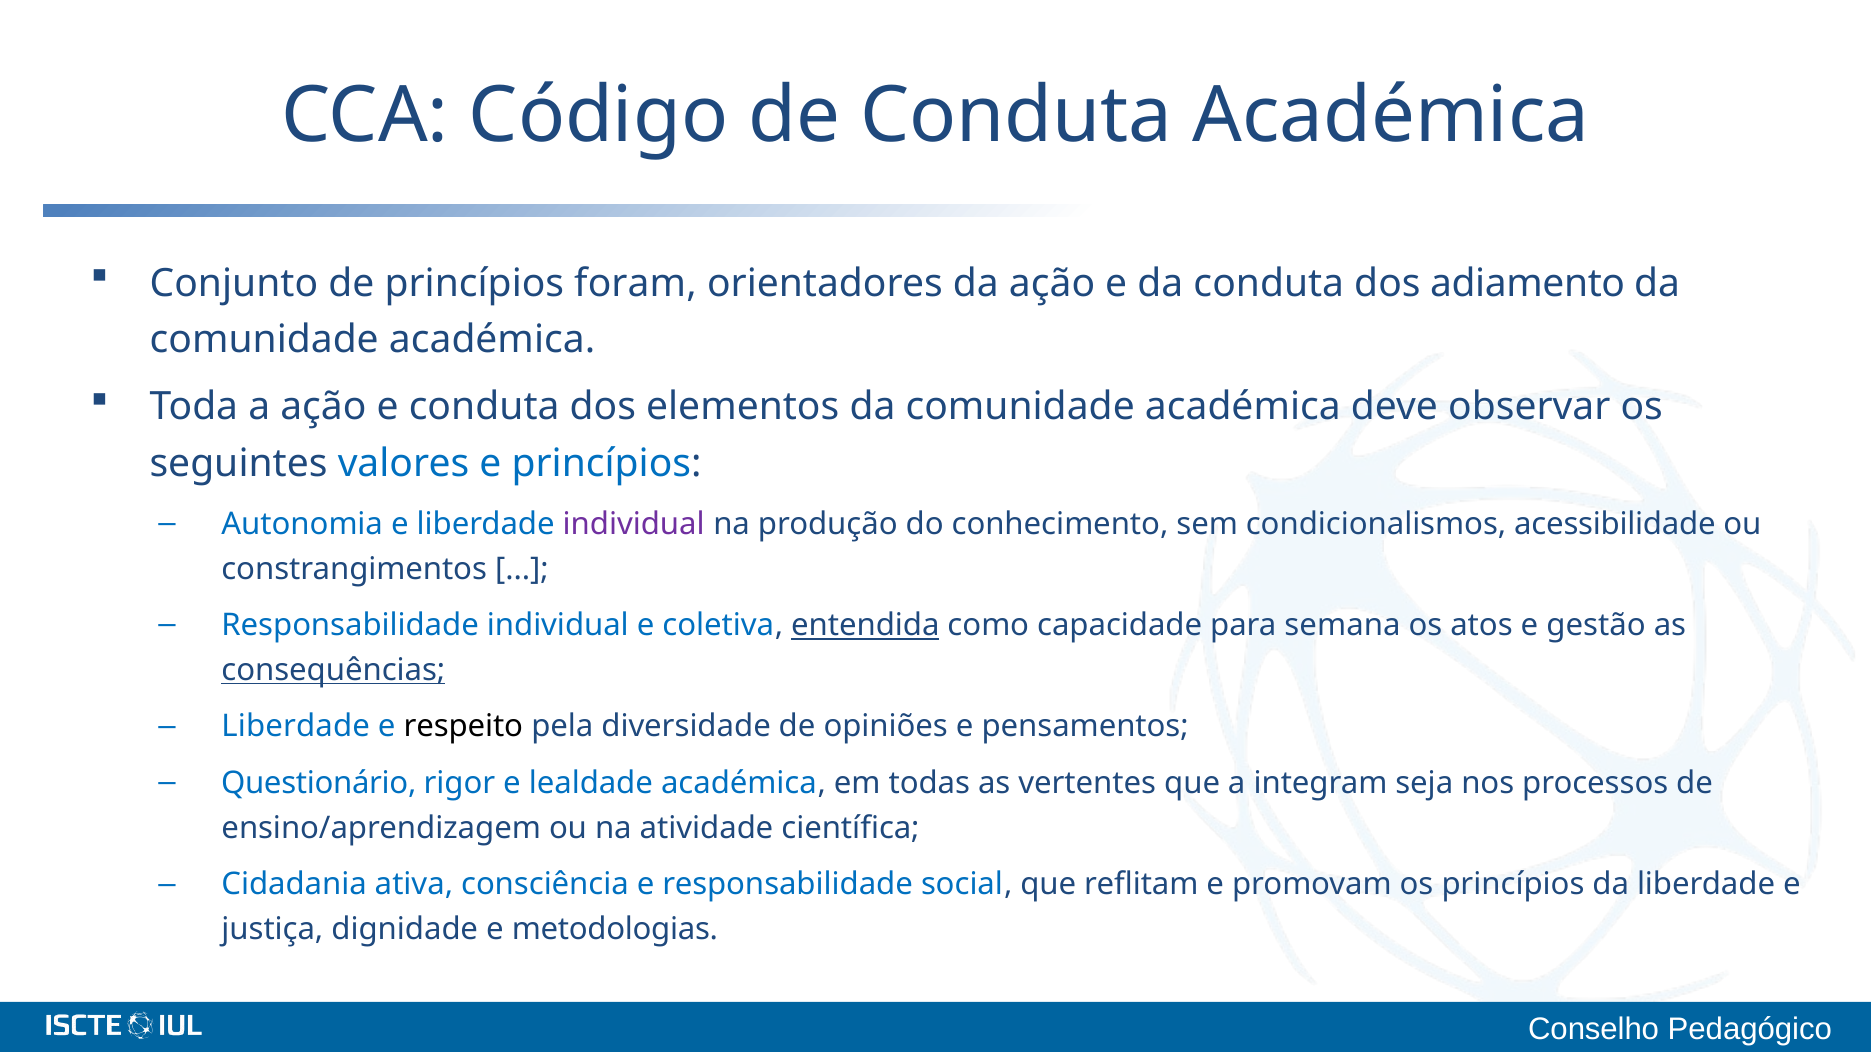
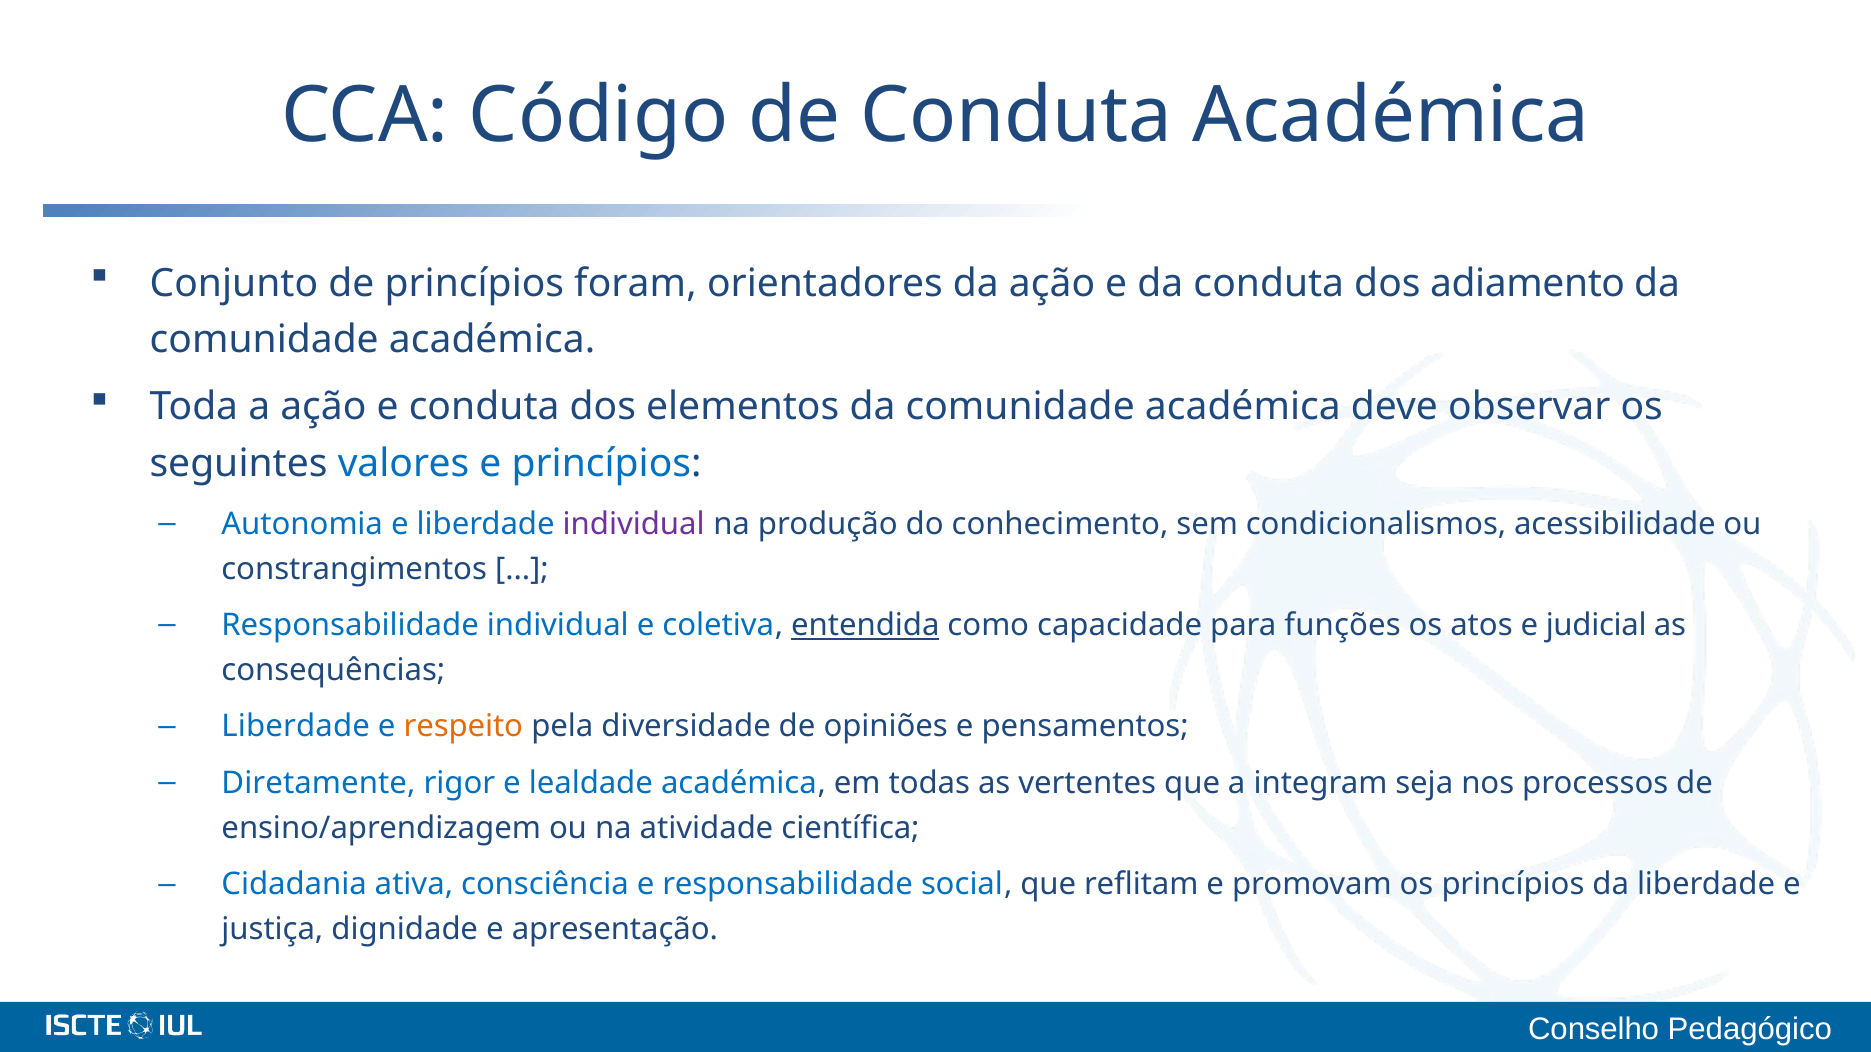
semana: semana -> funções
gestão: gestão -> judicial
consequências underline: present -> none
respeito colour: black -> orange
Questionário: Questionário -> Diretamente
metodologias: metodologias -> apresentação
